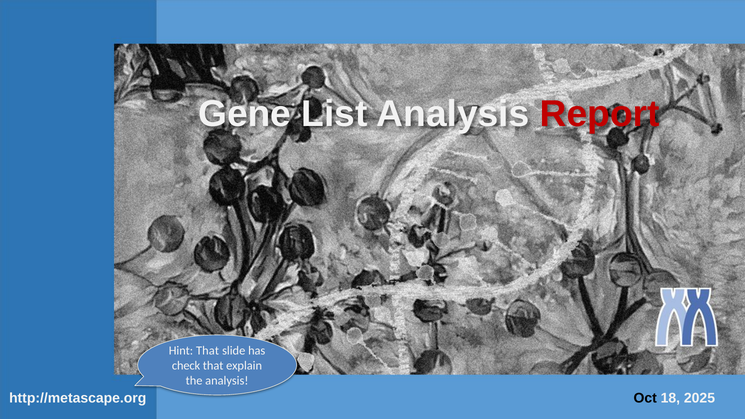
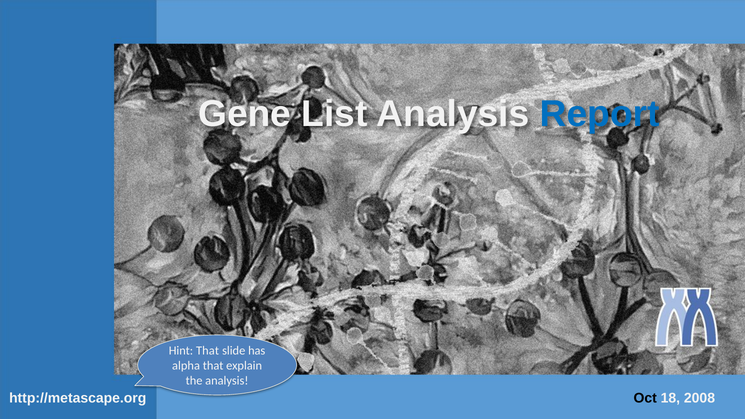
Report colour: red -> blue
check: check -> alpha
2025: 2025 -> 2008
